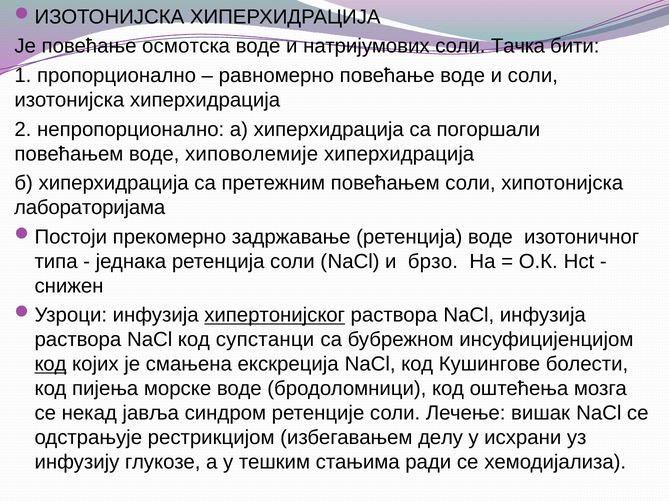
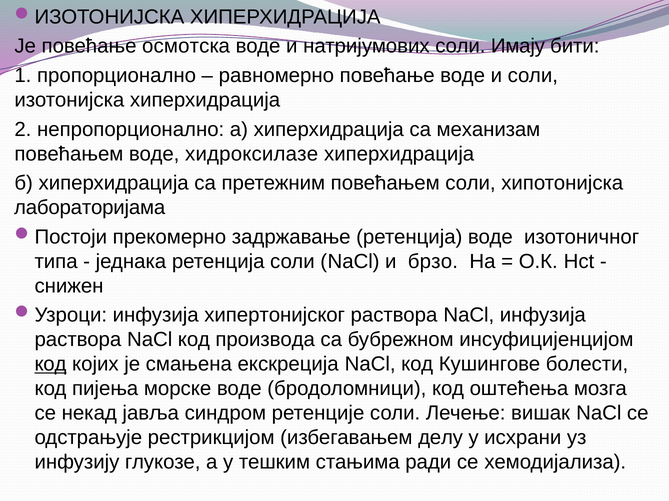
Тачка: Тачка -> Имају
погоршали: погоршали -> механизам
хиповолемије: хиповолемије -> хидроксилазе
хипертонијског underline: present -> none
супстанци: супстанци -> производа
